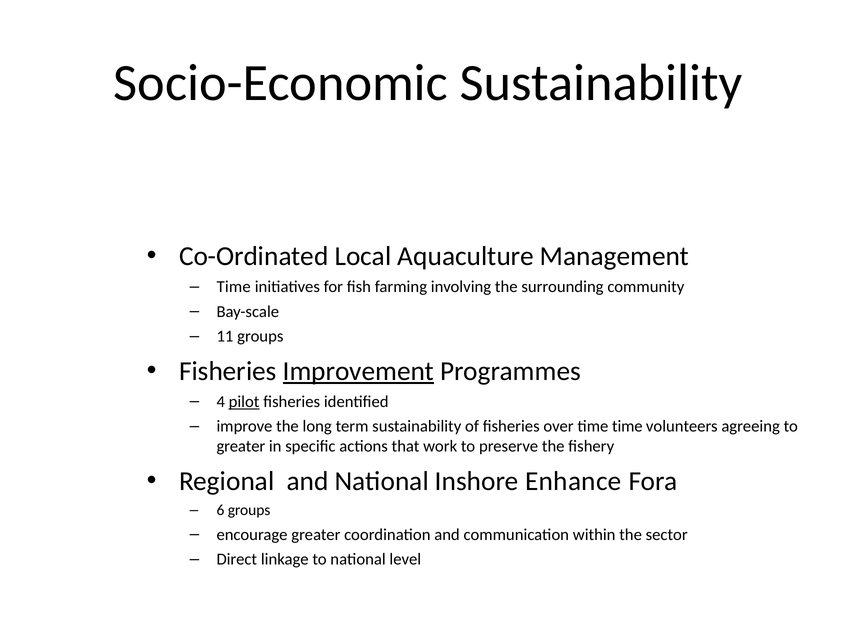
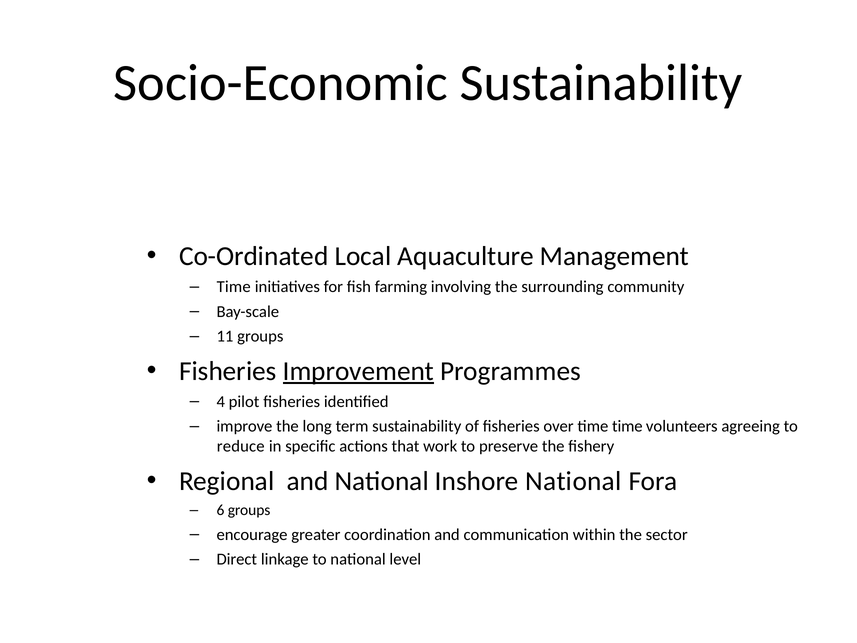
pilot underline: present -> none
greater at (241, 446): greater -> reduce
Inshore Enhance: Enhance -> National
